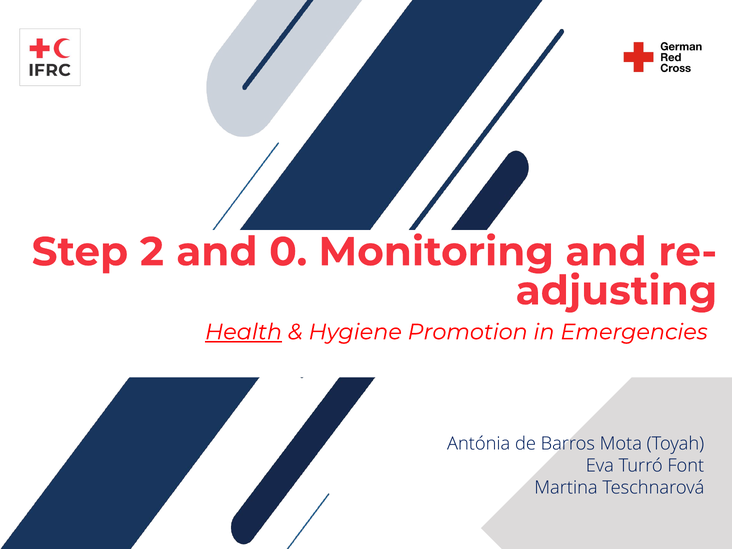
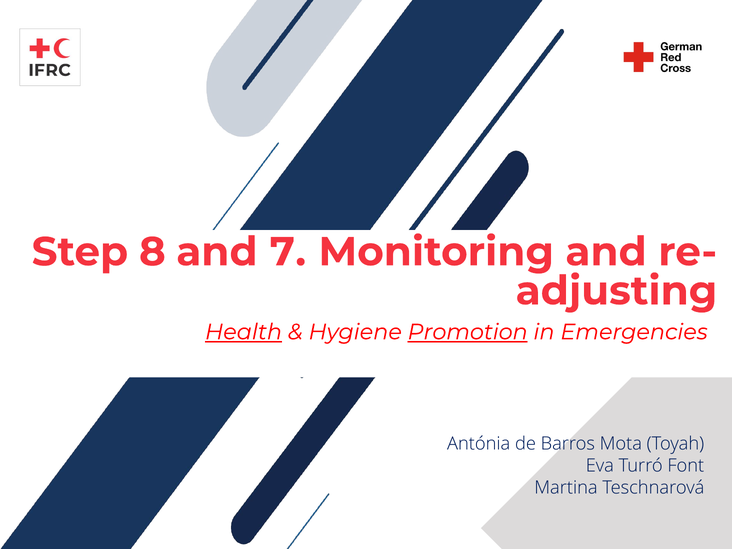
2: 2 -> 8
0: 0 -> 7
Promotion underline: none -> present
